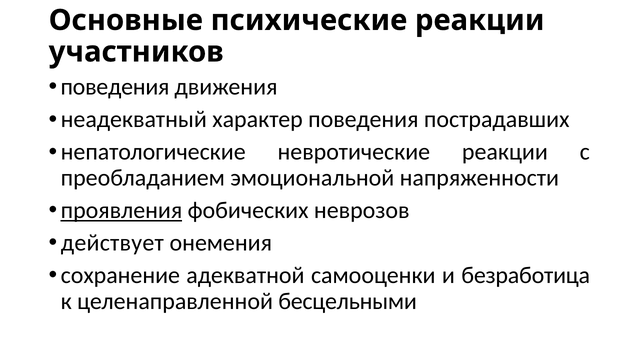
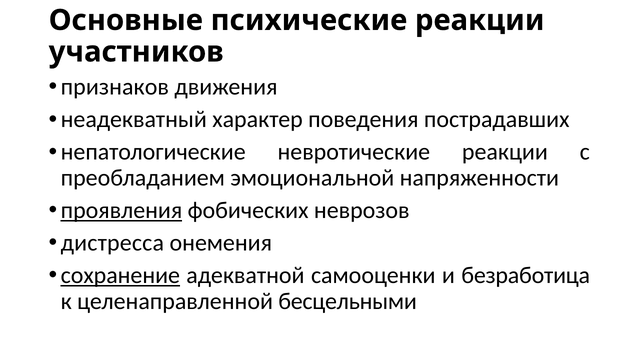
поведения at (115, 87): поведения -> признаков
действует: действует -> дистресса
сохранение underline: none -> present
